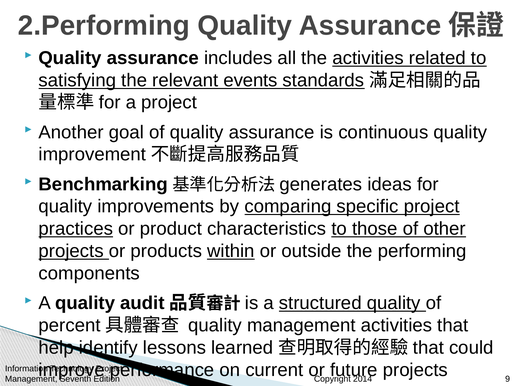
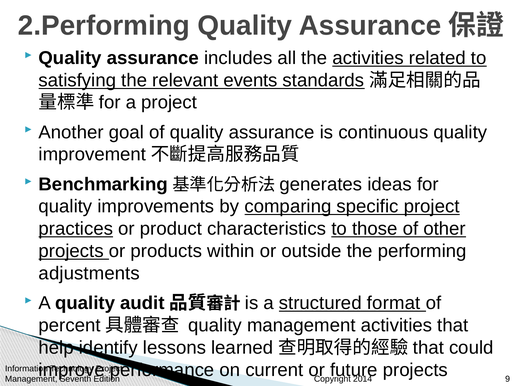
within underline: present -> none
components: components -> adjustments
structured quality: quality -> format
